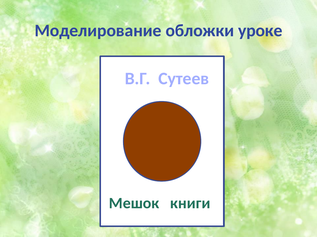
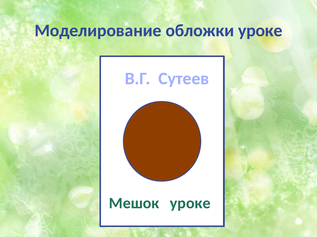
Мешок книги: книги -> уроке
